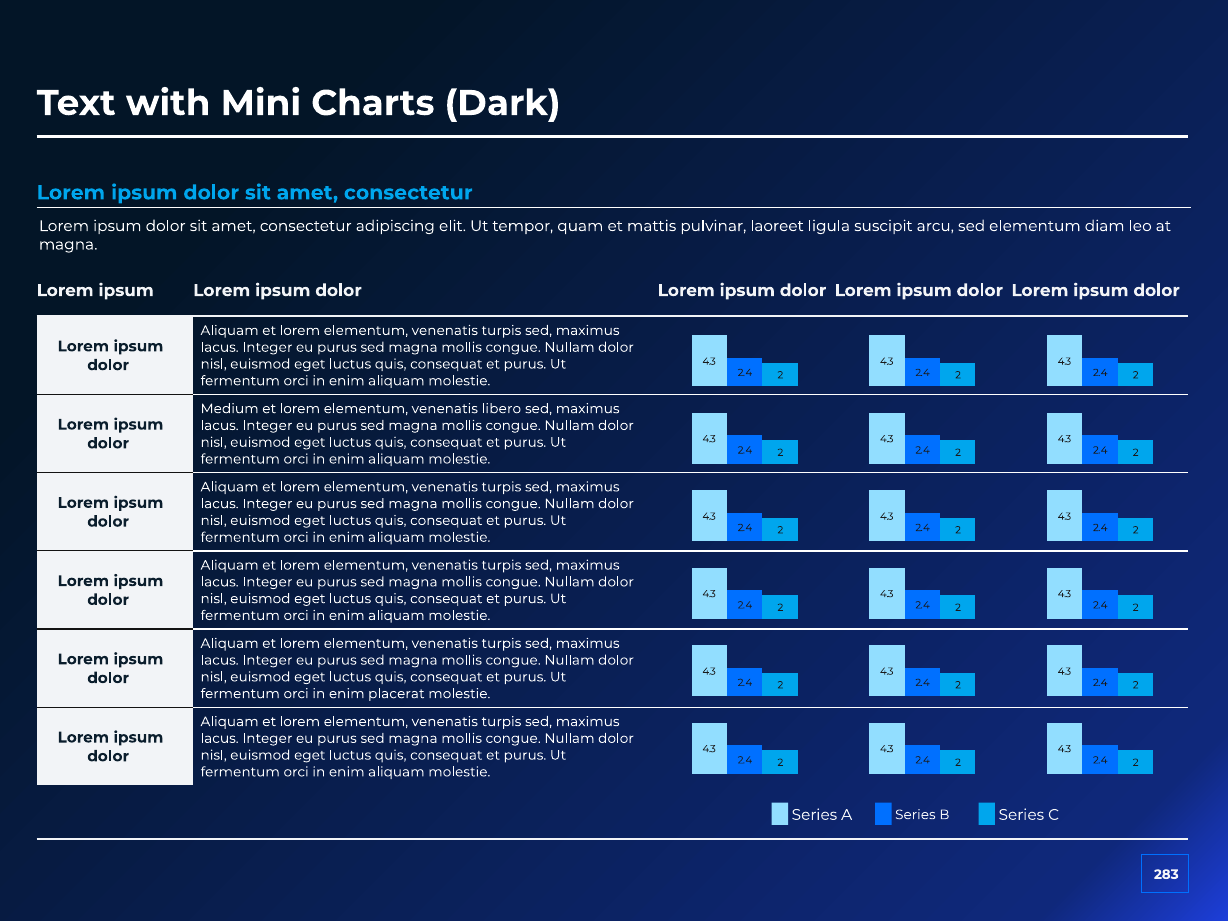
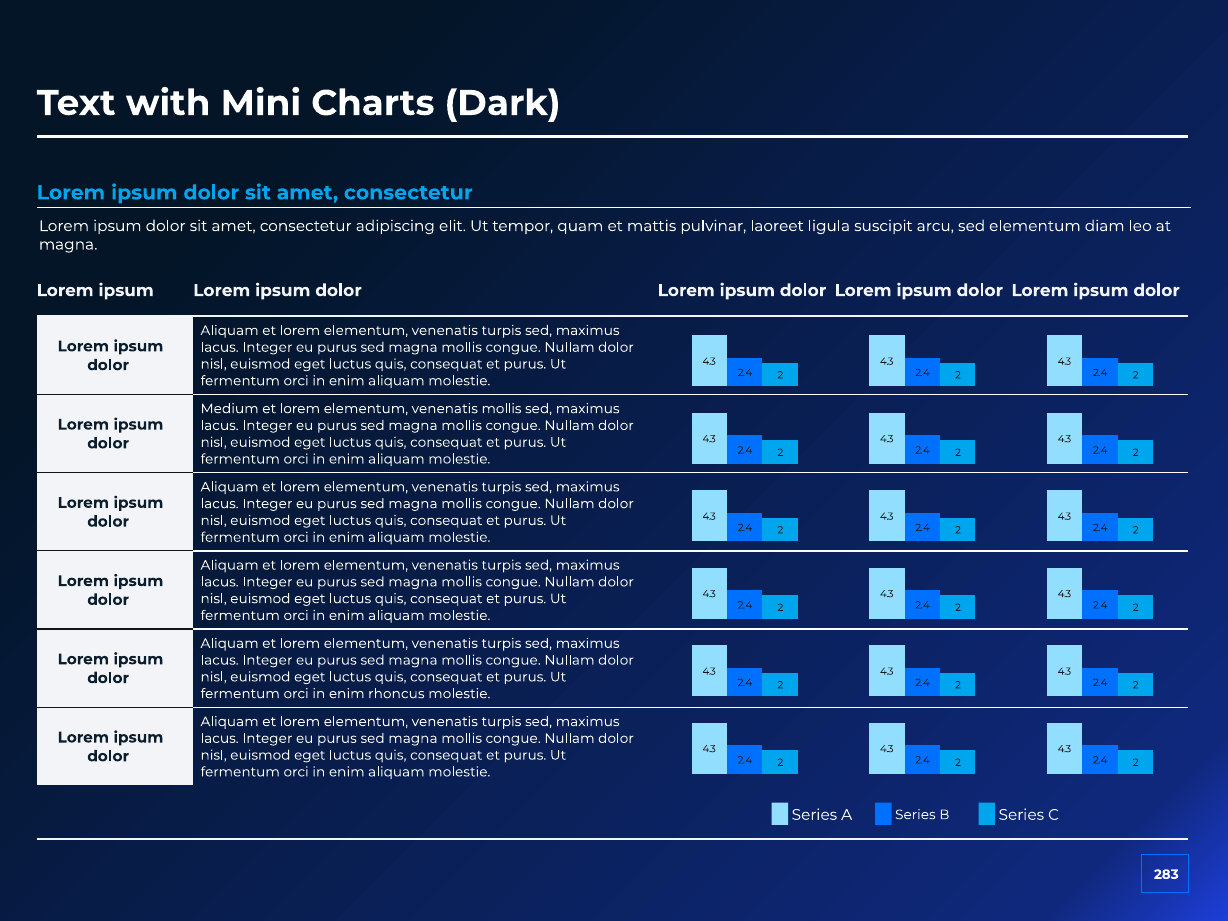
venenatis libero: libero -> mollis
placerat: placerat -> rhoncus
